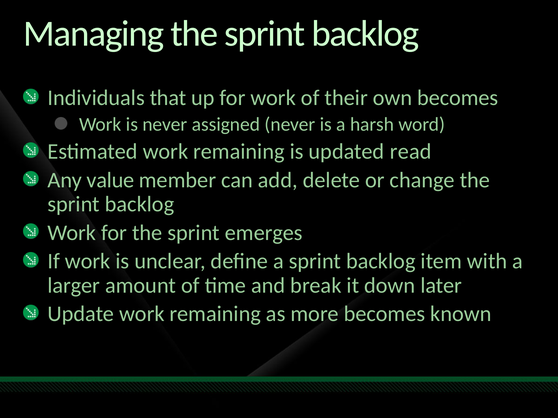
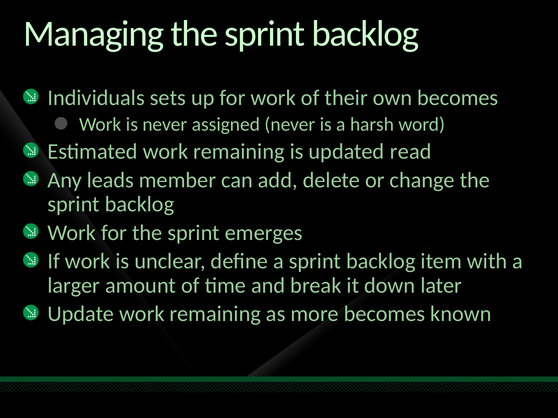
that: that -> sets
value: value -> leads
